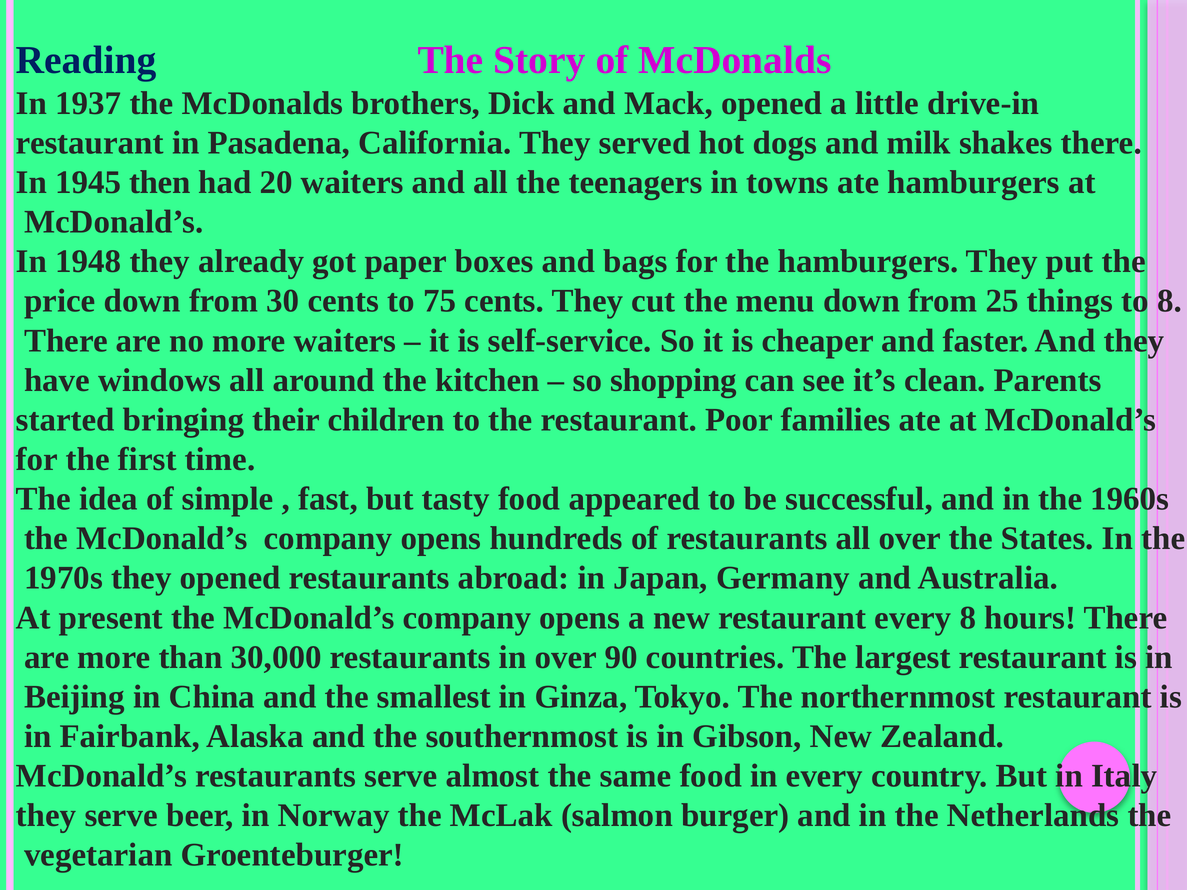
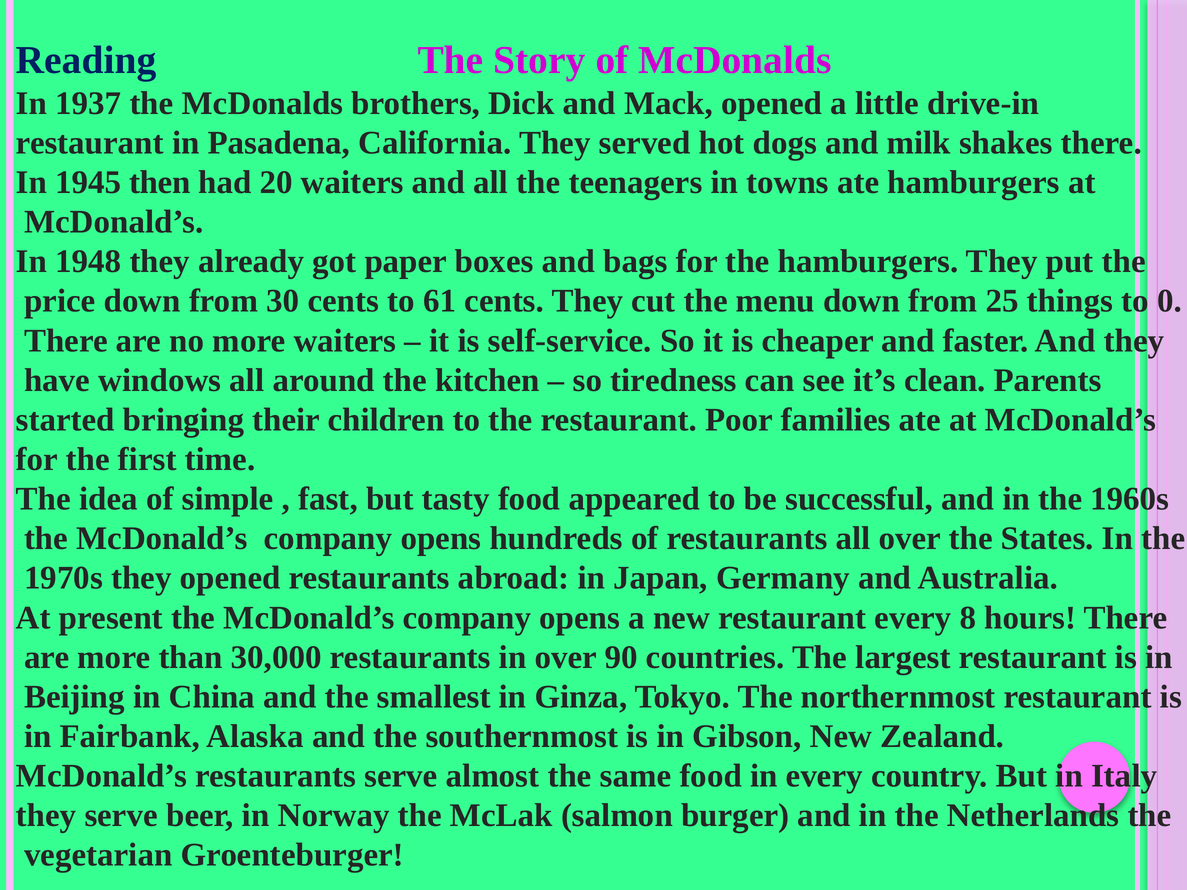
75: 75 -> 61
to 8: 8 -> 0
shopping: shopping -> tiredness
